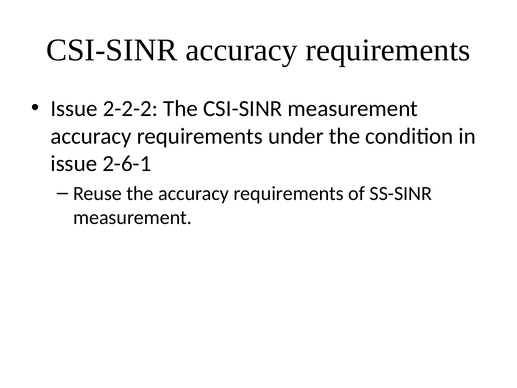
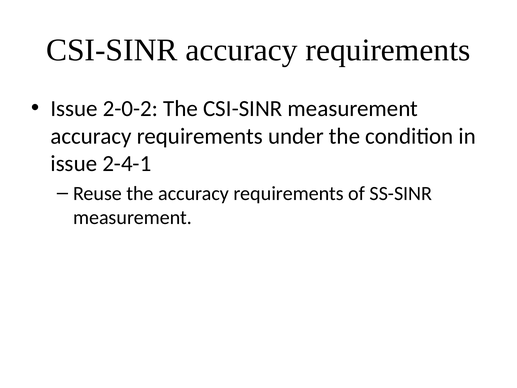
2-2-2: 2-2-2 -> 2-0-2
2-6-1: 2-6-1 -> 2-4-1
